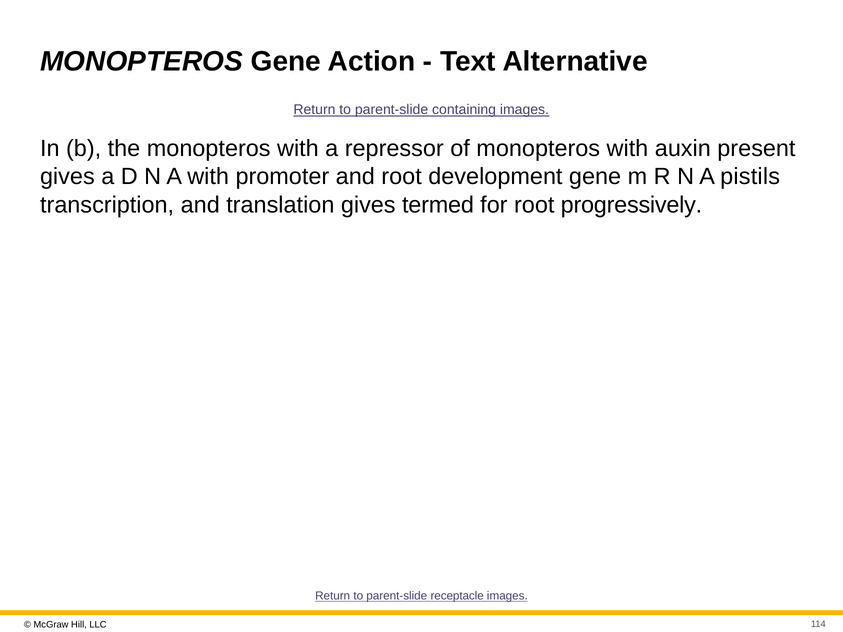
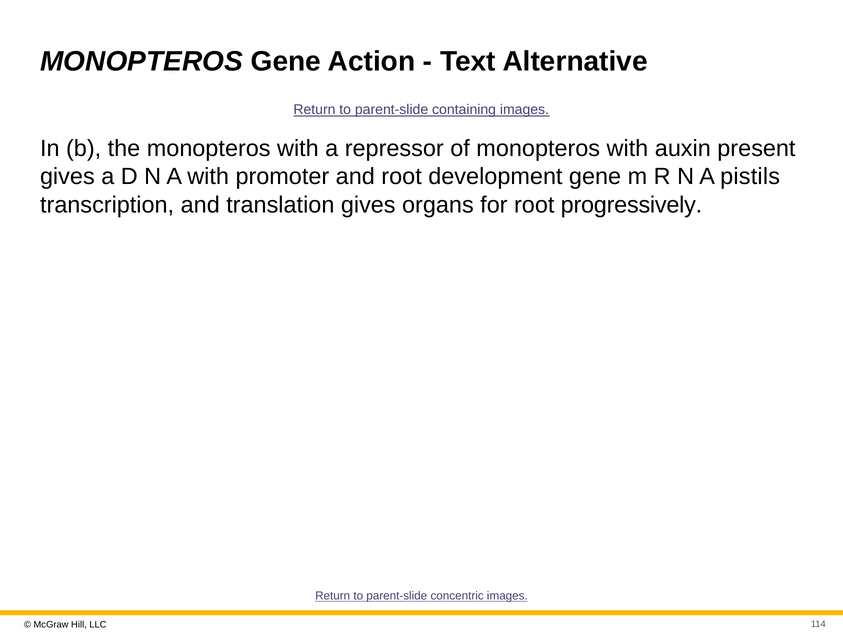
termed: termed -> organs
receptacle: receptacle -> concentric
